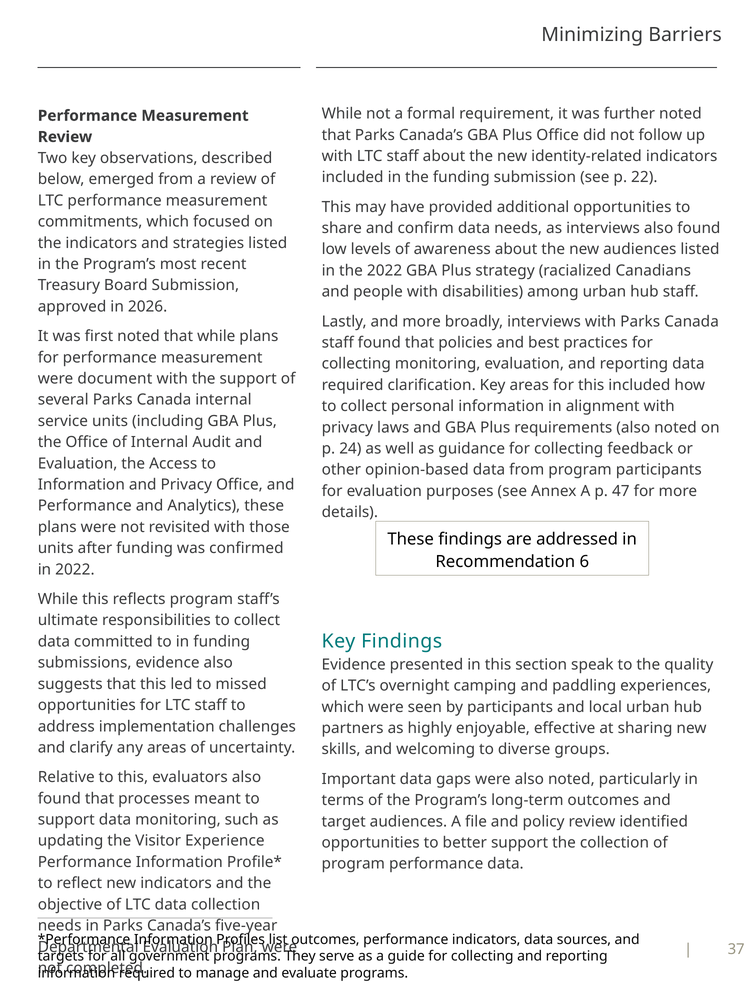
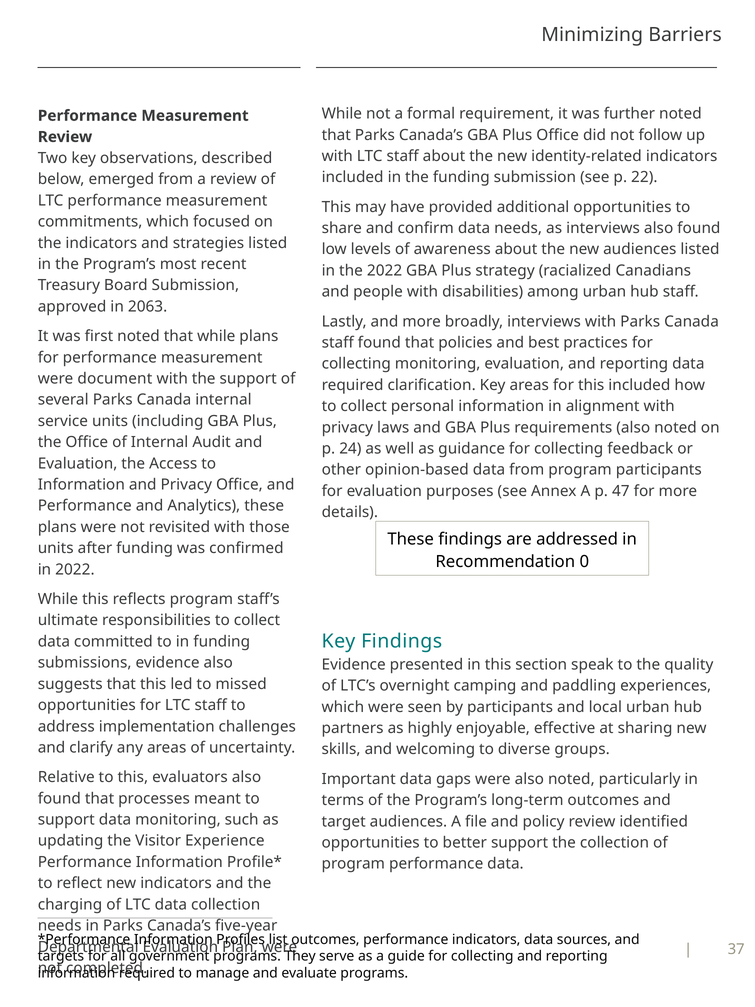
2026: 2026 -> 2063
6: 6 -> 0
objective: objective -> charging
